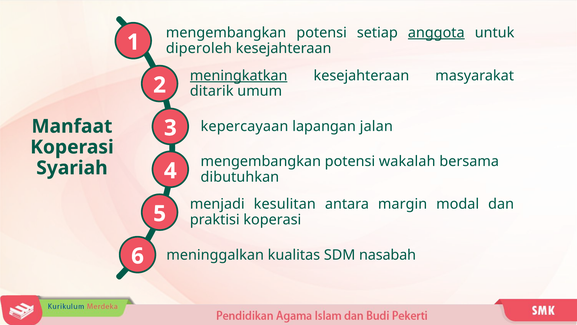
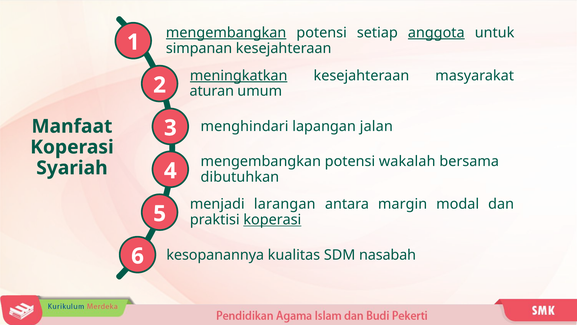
mengembangkan at (226, 33) underline: none -> present
diperoleh: diperoleh -> simpanan
ditarik: ditarik -> aturan
kepercayaan: kepercayaan -> menghindari
kesulitan: kesulitan -> larangan
koperasi at (272, 220) underline: none -> present
meninggalkan: meninggalkan -> kesopanannya
